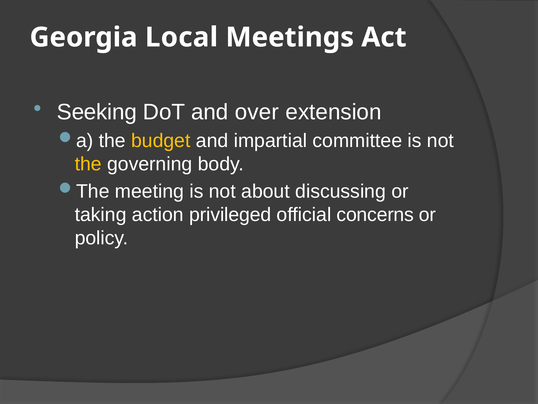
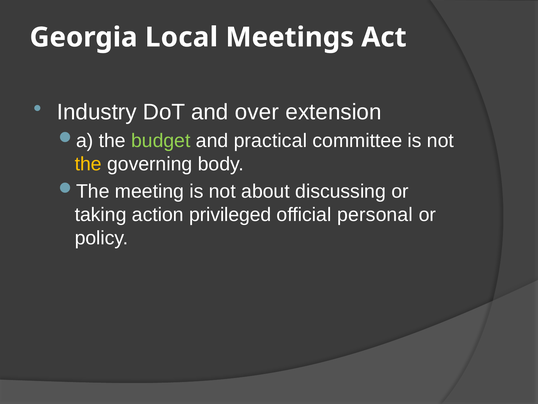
Seeking: Seeking -> Industry
budget colour: yellow -> light green
impartial: impartial -> practical
concerns: concerns -> personal
